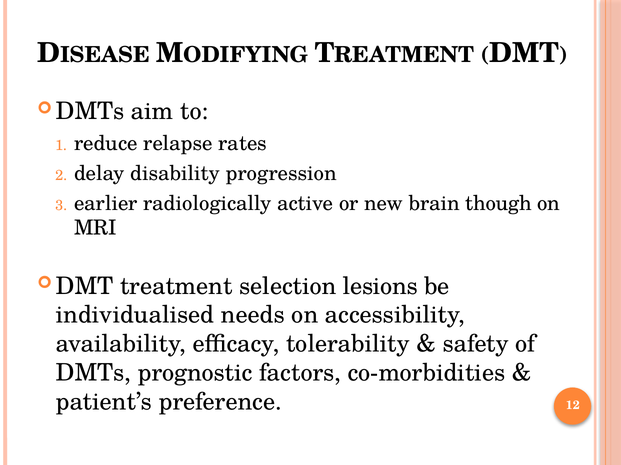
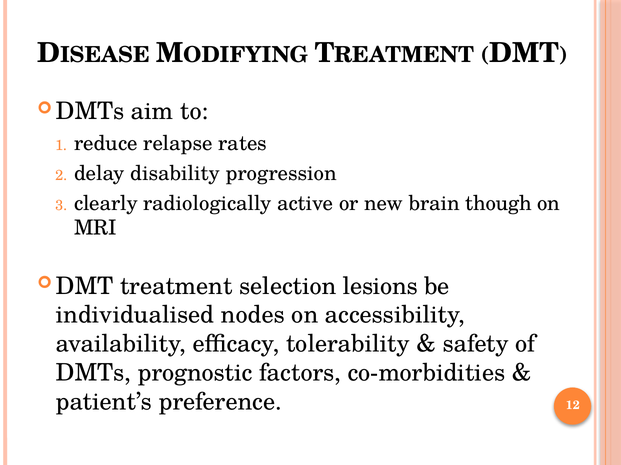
earlier: earlier -> clearly
needs: needs -> nodes
